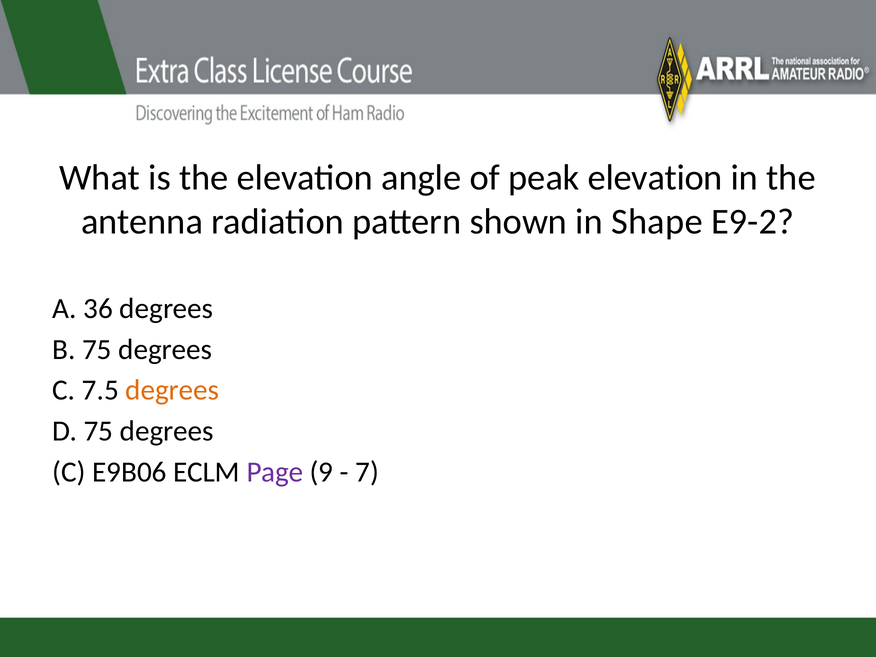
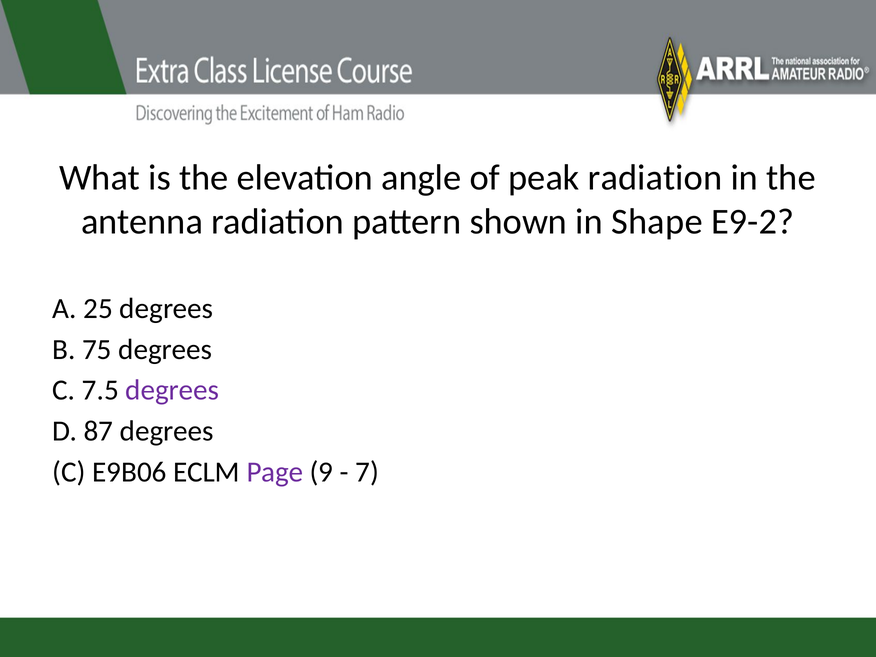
peak elevation: elevation -> radiation
36: 36 -> 25
degrees at (172, 390) colour: orange -> purple
D 75: 75 -> 87
